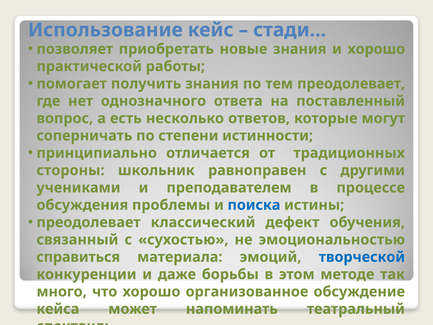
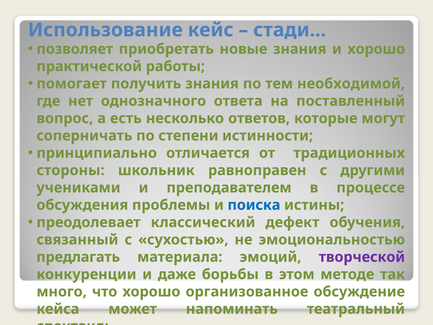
тем преодолевает: преодолевает -> необходимой
справиться: справиться -> предлагать
творческой colour: blue -> purple
